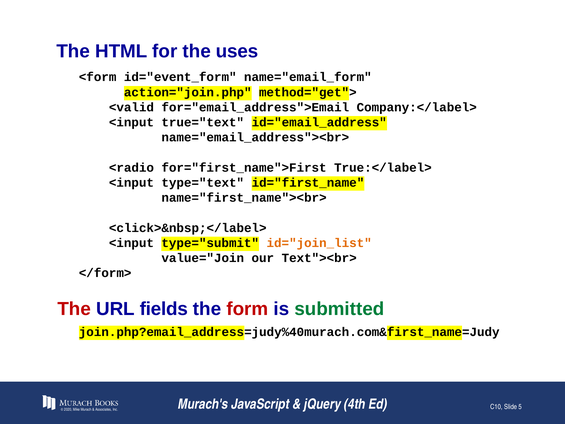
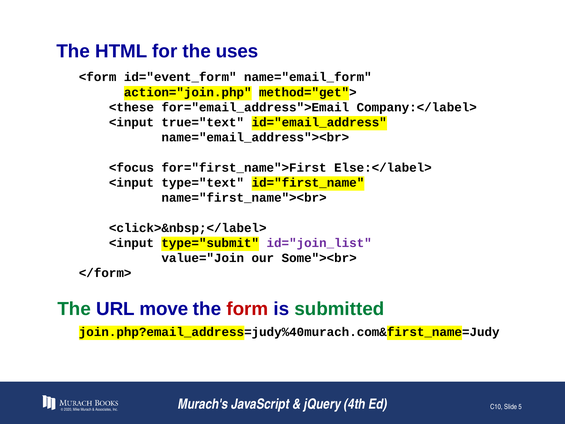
<valid: <valid -> <these
<radio: <radio -> <focus
True:</label>: True:</label> -> Else:</label>
id="join_list colour: orange -> purple
Text"><br>: Text"><br> -> Some"><br>
The at (74, 309) colour: red -> green
fields: fields -> move
